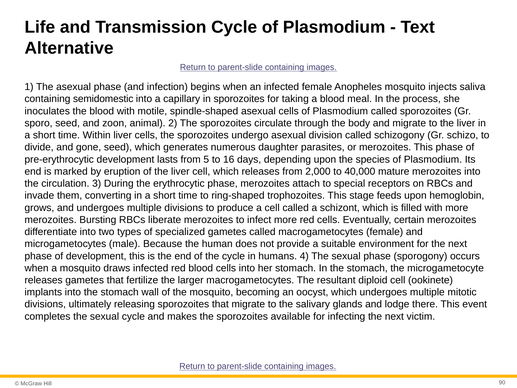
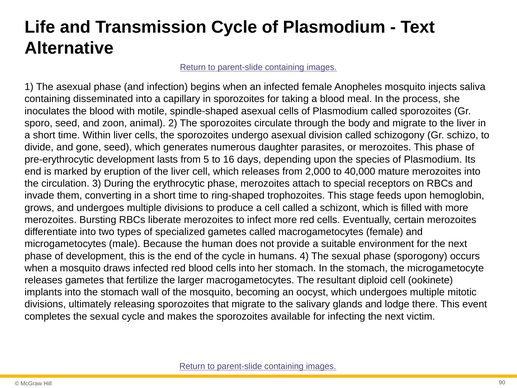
semidomestic: semidomestic -> disseminated
